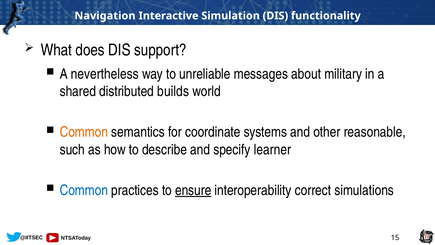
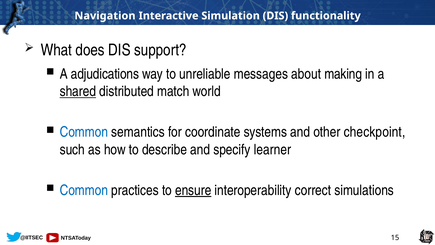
nevertheless: nevertheless -> adjudications
military: military -> making
shared underline: none -> present
builds: builds -> match
Common at (84, 132) colour: orange -> blue
reasonable: reasonable -> checkpoint
